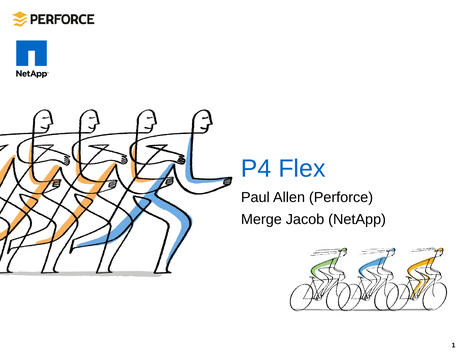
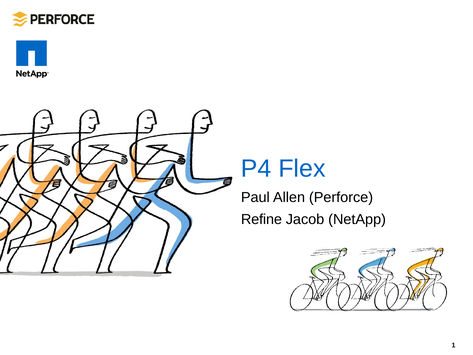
Merge: Merge -> Refine
